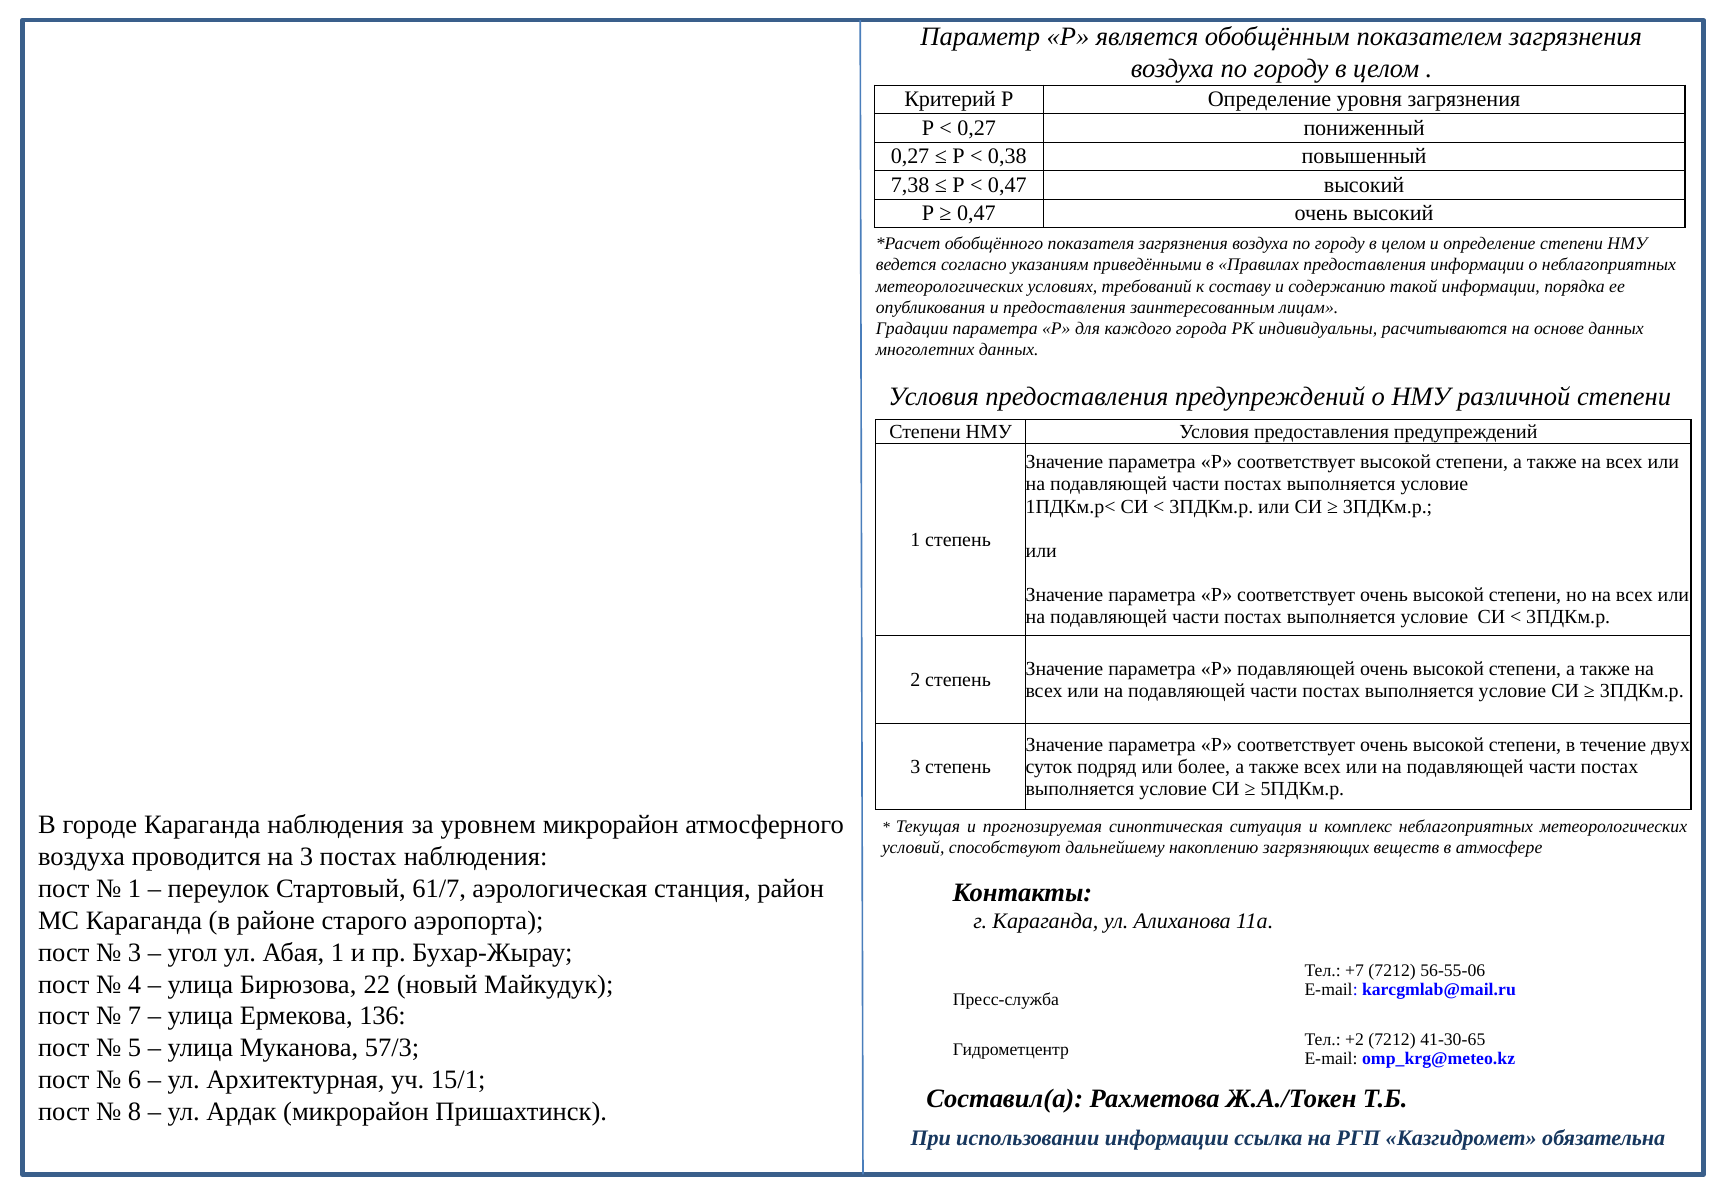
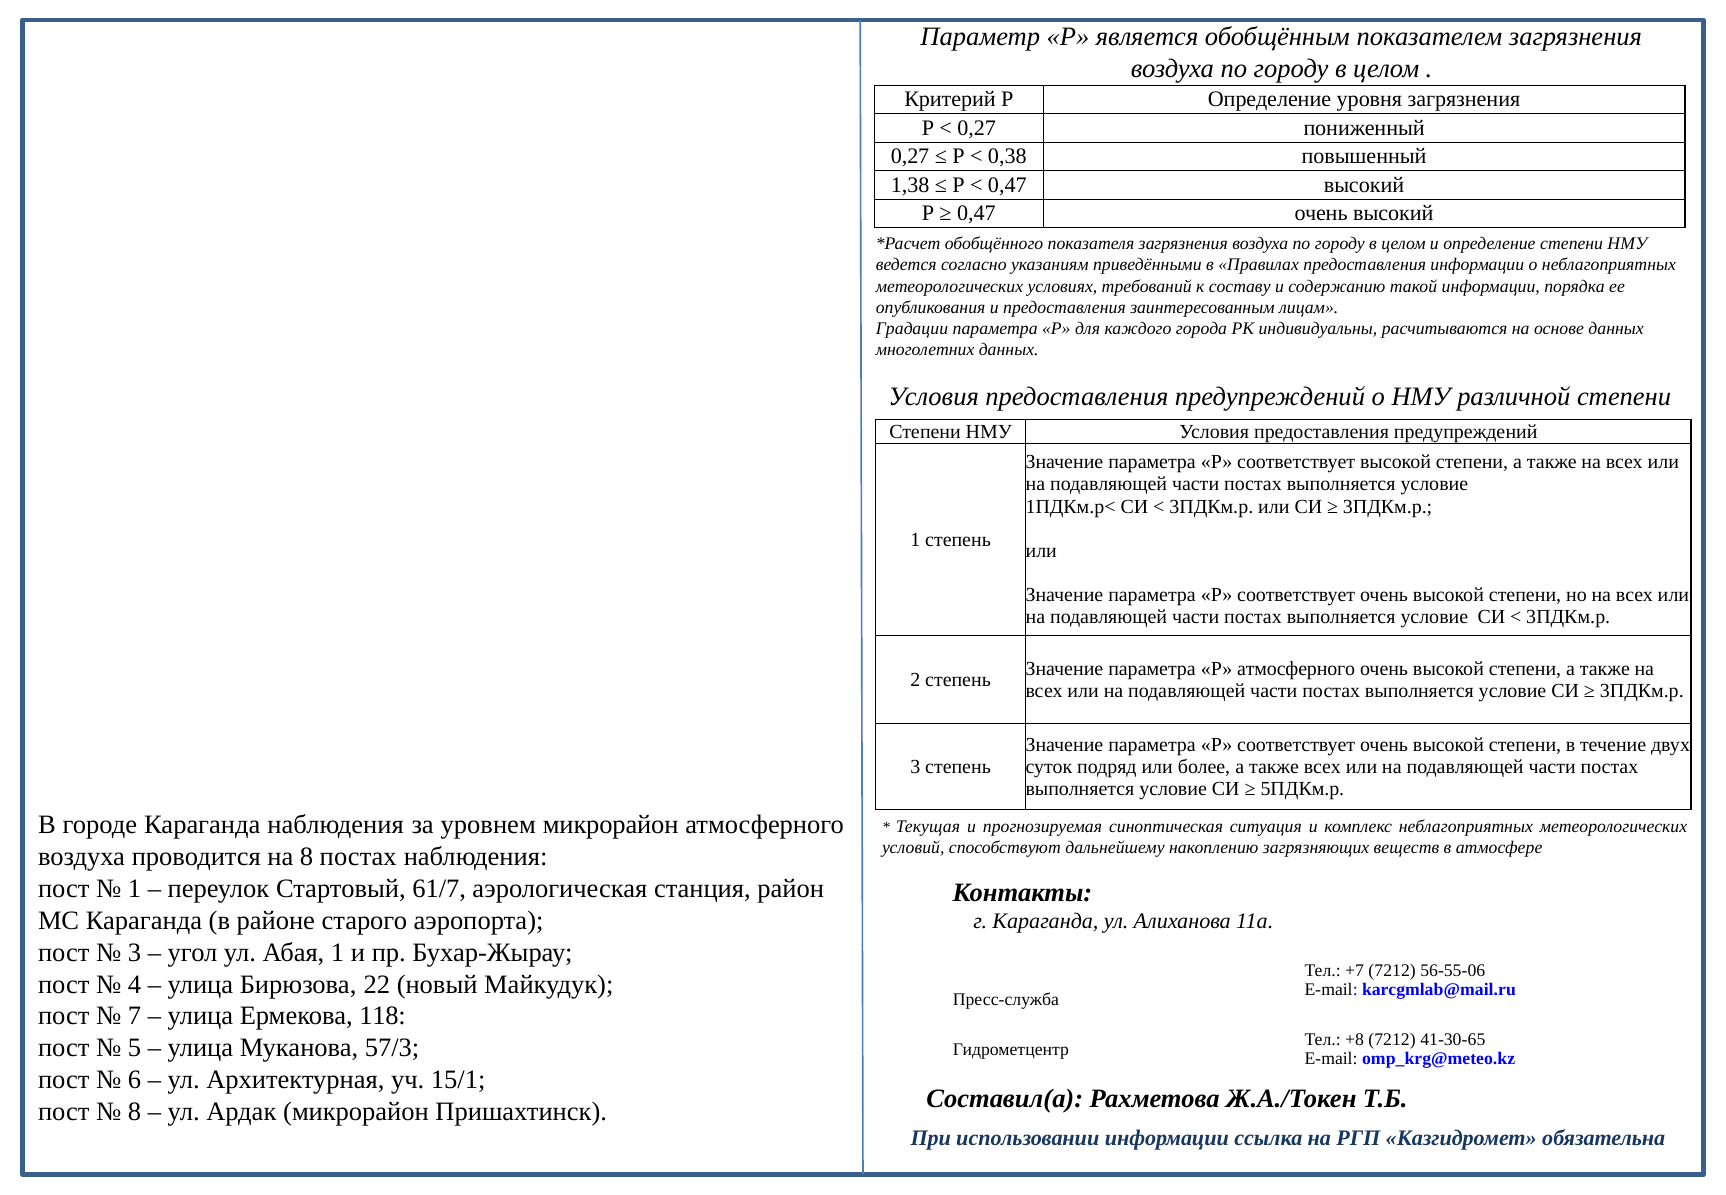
7,38: 7,38 -> 1,38
Р подавляющей: подавляющей -> атмосферного
на 3: 3 -> 8
136: 136 -> 118
+2: +2 -> +8
